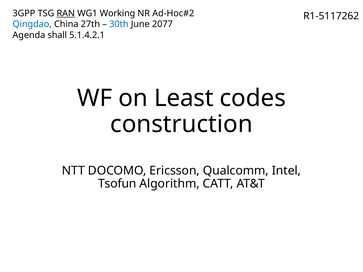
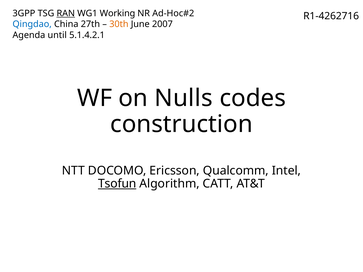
R1-5117262: R1-5117262 -> R1-4262716
30th colour: blue -> orange
2077: 2077 -> 2007
shall: shall -> until
Least: Least -> Nulls
Tsofun underline: none -> present
